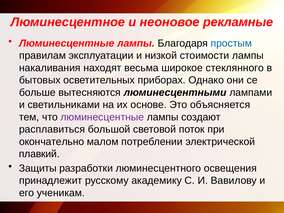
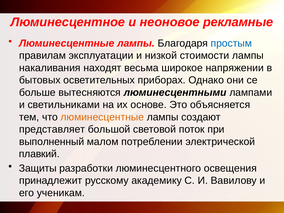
стеклянного: стеклянного -> напряжении
люминесцентные at (102, 117) colour: purple -> orange
расплавиться: расплавиться -> представляет
окончательно: окончательно -> выполненный
